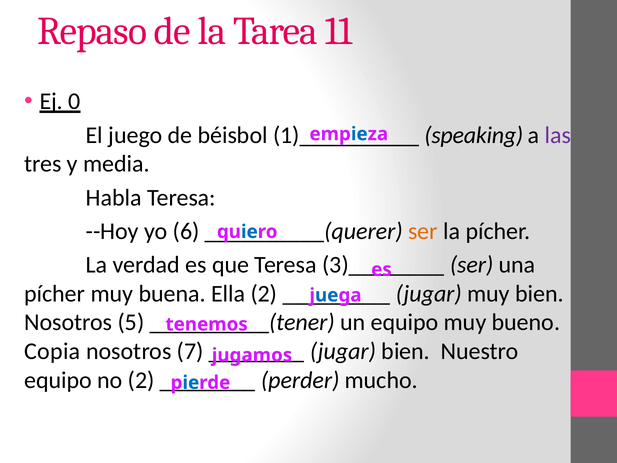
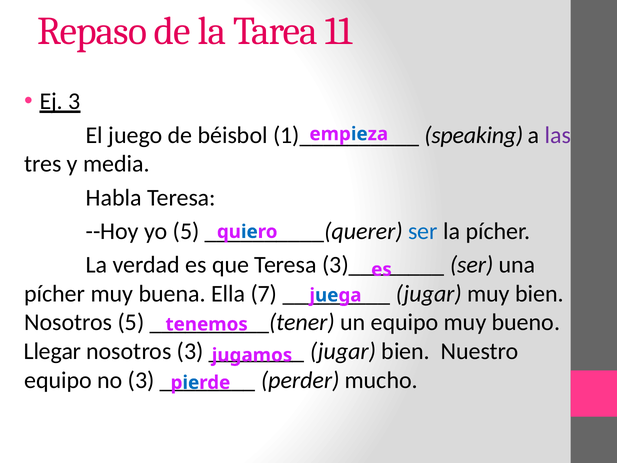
Ej 0: 0 -> 3
yo 6: 6 -> 5
ser at (423, 231) colour: orange -> blue
Ella 2: 2 -> 7
Copia: Copia -> Llegar
nosotros 7: 7 -> 3
no 2: 2 -> 3
